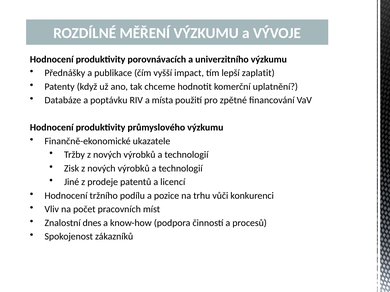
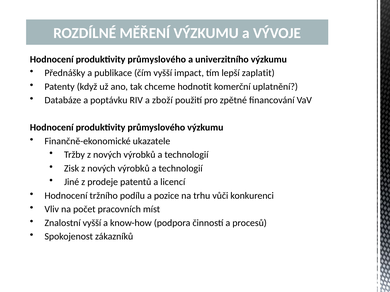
porovnávacích at (157, 59): porovnávacích -> průmyslového
místa: místa -> zboží
Znalostní dnes: dnes -> vyšší
